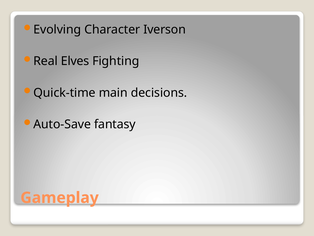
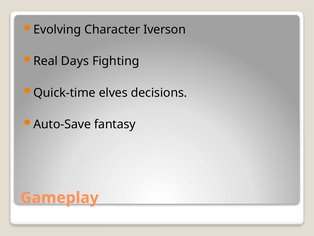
Elves: Elves -> Days
main: main -> elves
